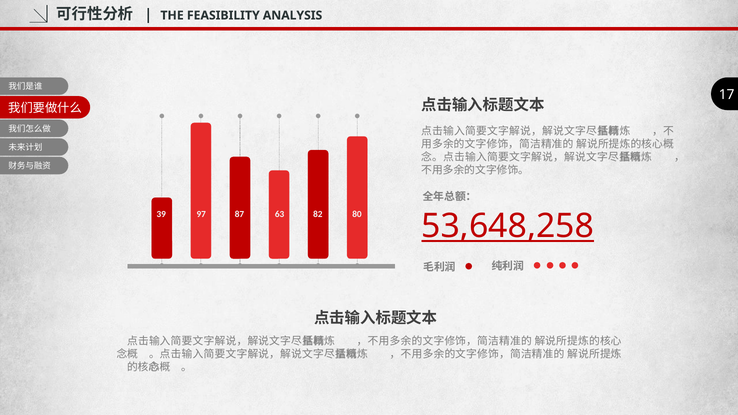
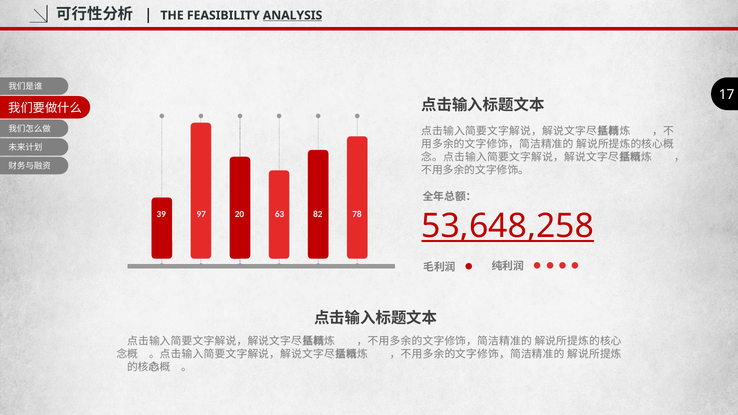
ANALYSIS underline: none -> present
87: 87 -> 20
80: 80 -> 78
